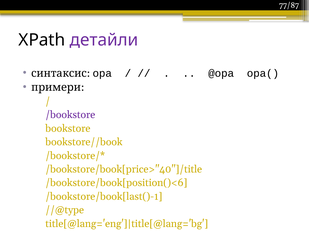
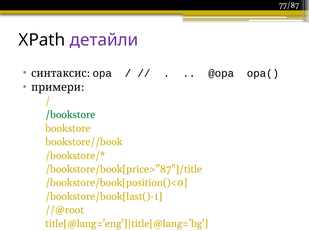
/bookstore colour: purple -> green
/bookstore/book[price>"40"]/title: /bookstore/book[price>"40"]/title -> /bookstore/book[price>"87"]/title
/bookstore/book[position()<6: /bookstore/book[position()<6 -> /bookstore/book[position()<0
//@type: //@type -> //@root
